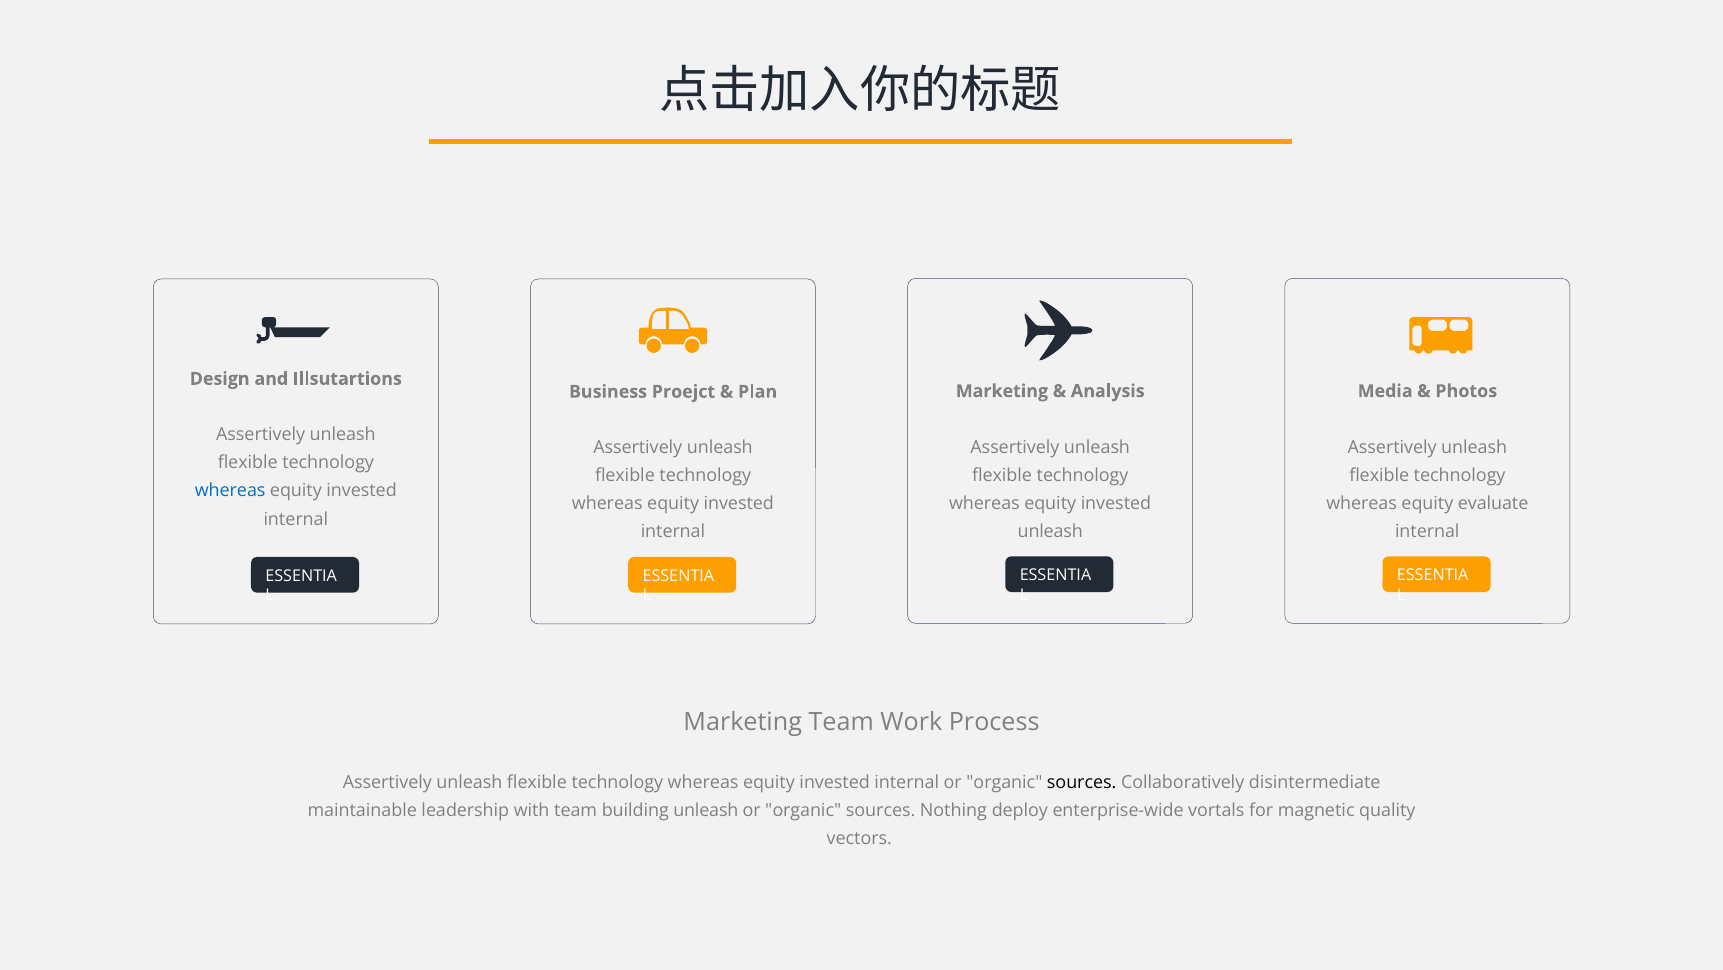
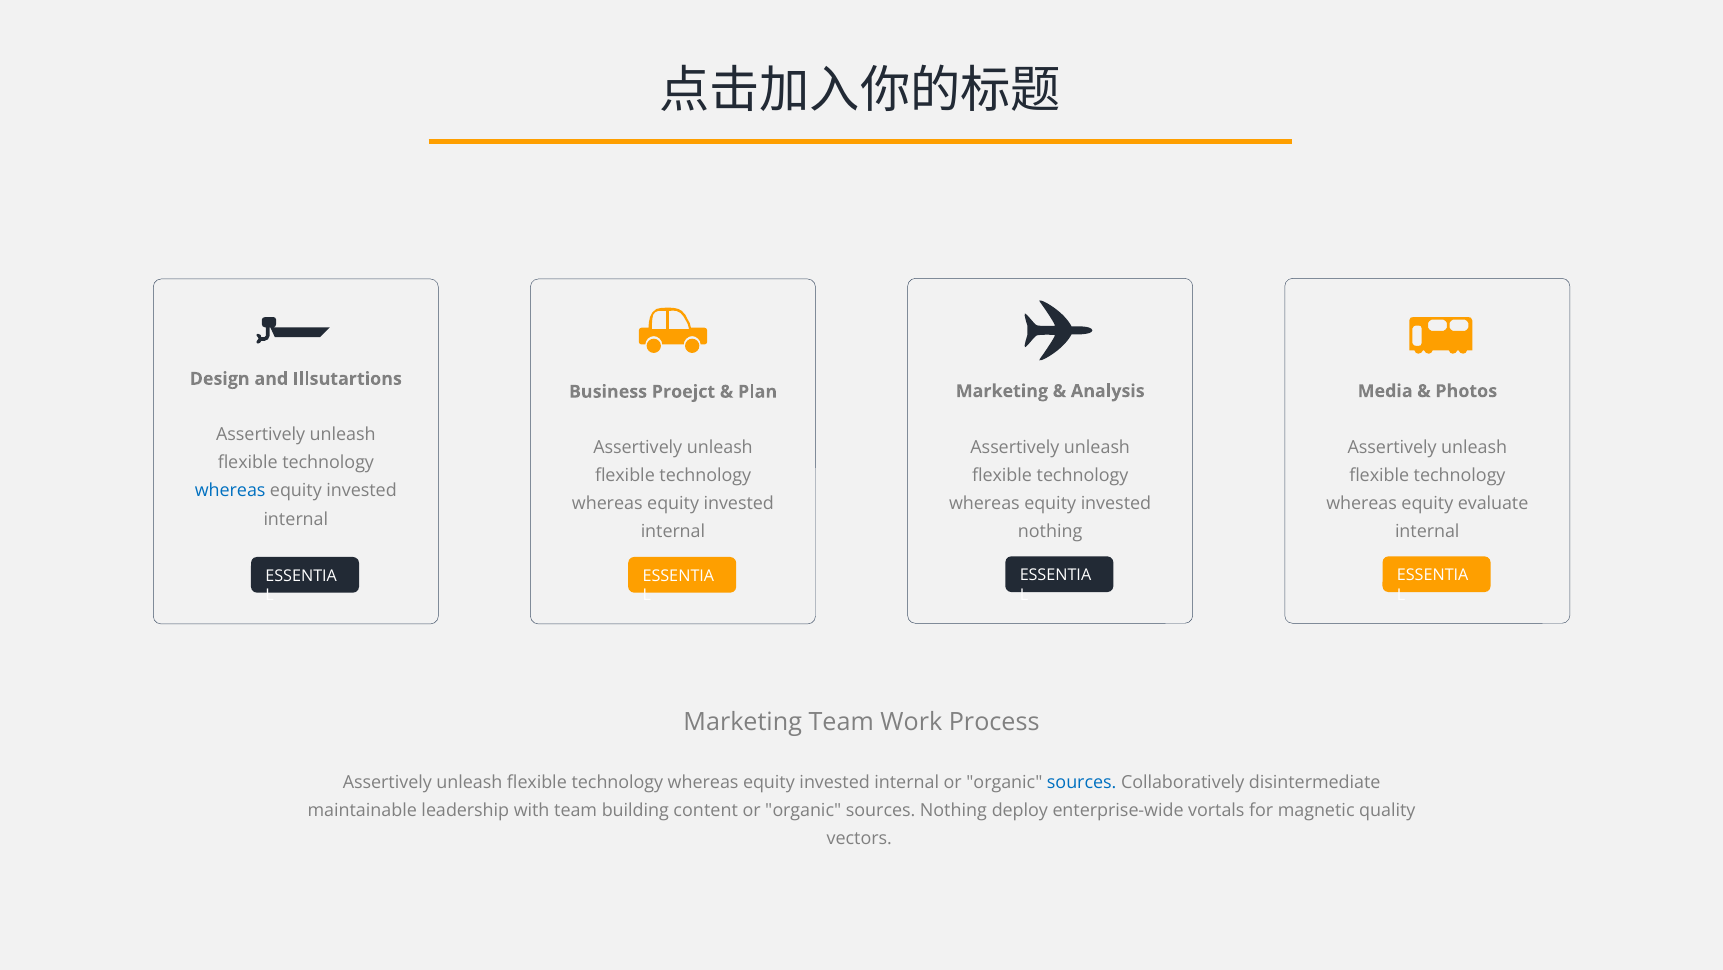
unleash at (1050, 531): unleash -> nothing
sources at (1082, 782) colour: black -> blue
building unleash: unleash -> content
